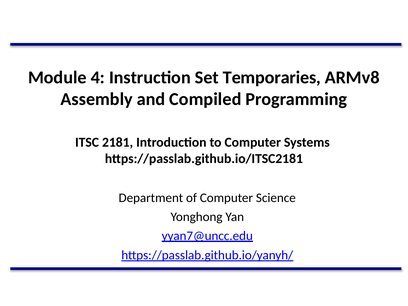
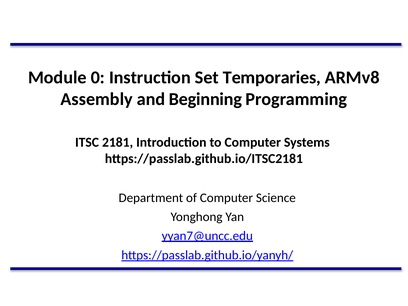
4: 4 -> 0
Compiled: Compiled -> Beginning
